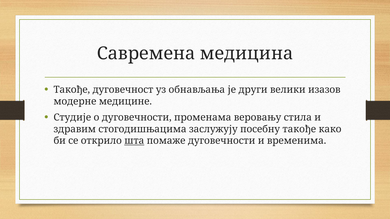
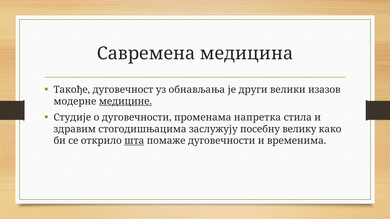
медицине underline: none -> present
веровању: веровању -> напретка
посебну такође: такође -> велику
